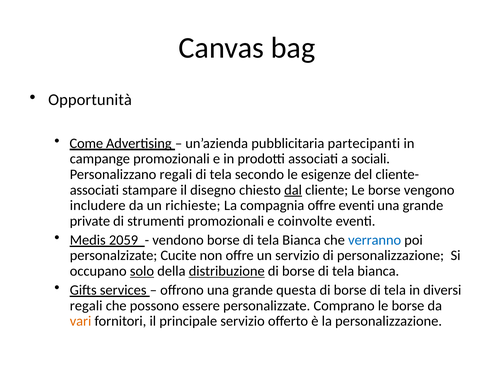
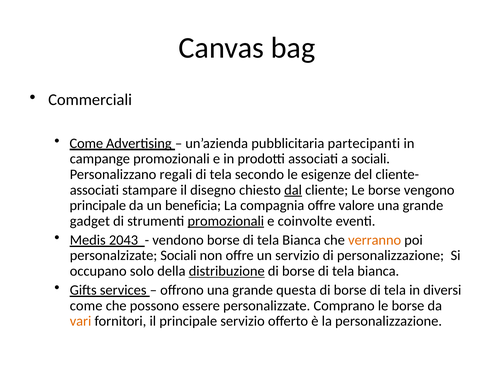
Opportunità: Opportunità -> Commerciali
includere at (98, 206): includere -> principale
richieste: richieste -> beneficia
offre eventi: eventi -> valore
private: private -> gadget
promozionali at (226, 221) underline: none -> present
2059: 2059 -> 2043
verranno colour: blue -> orange
personalzizate Cucite: Cucite -> Sociali
solo underline: present -> none
regali at (86, 306): regali -> come
